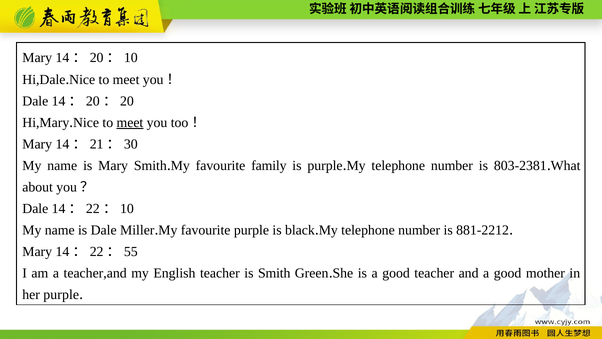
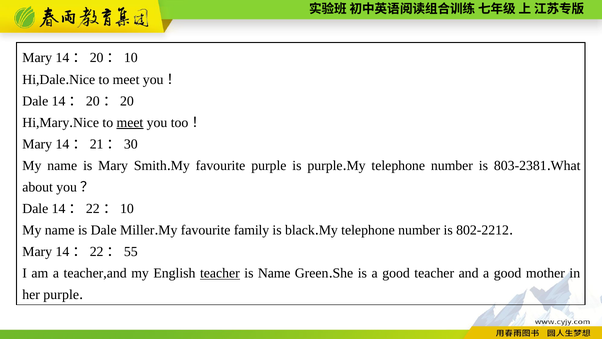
favourite family: family -> purple
favourite purple: purple -> family
881-2212: 881-2212 -> 802-2212
teacher at (220, 273) underline: none -> present
is Smith: Smith -> Name
